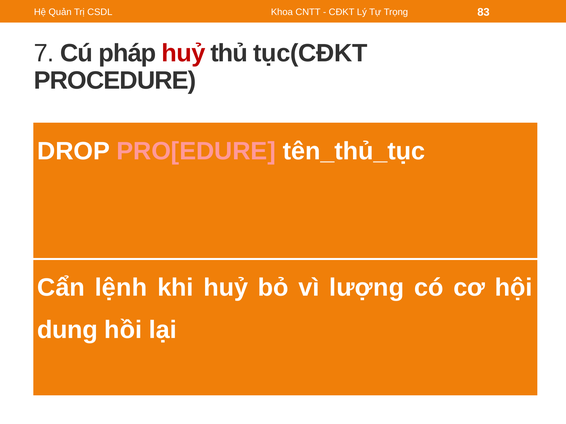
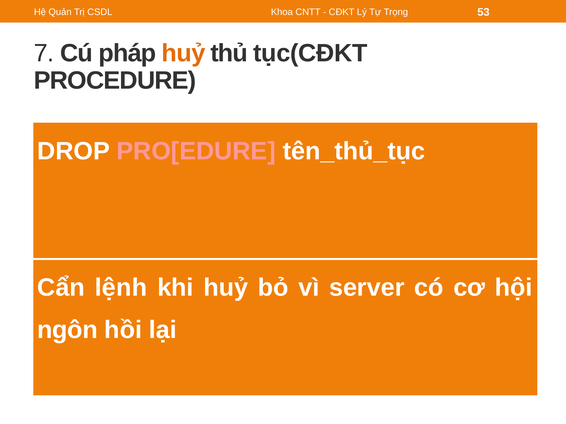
83: 83 -> 53
huỷ at (184, 53) colour: red -> orange
lượng: lượng -> server
dung: dung -> ngôn
